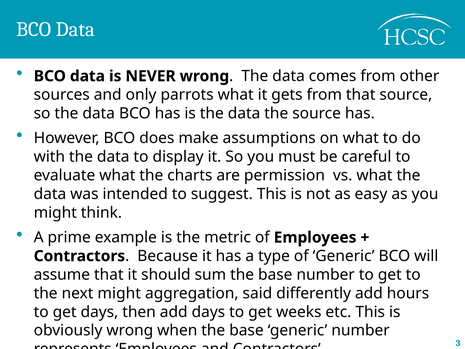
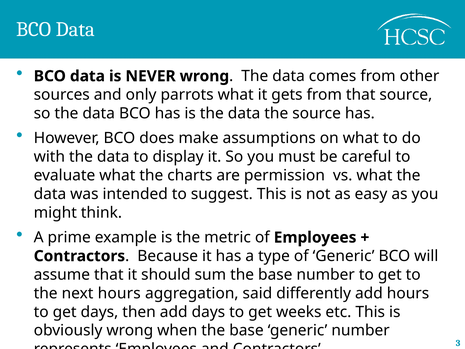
next might: might -> hours
